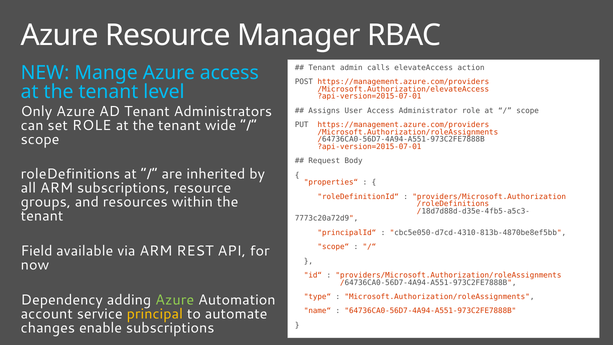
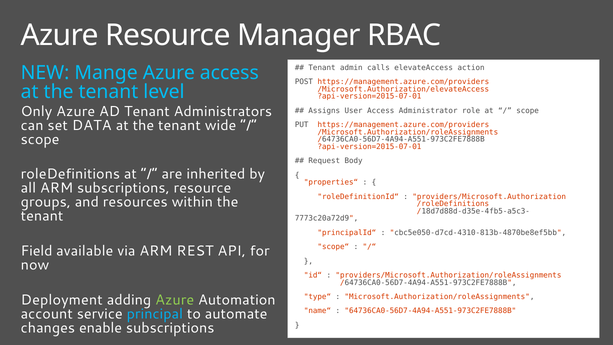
set ROLE: ROLE -> DATA
Dependency: Dependency -> Deployment
principal colour: yellow -> light blue
